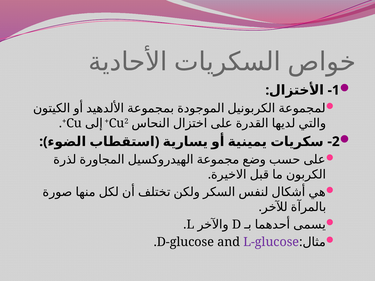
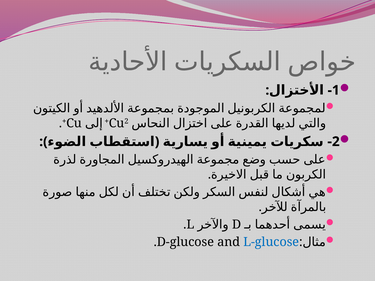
L-glucose colour: purple -> blue
